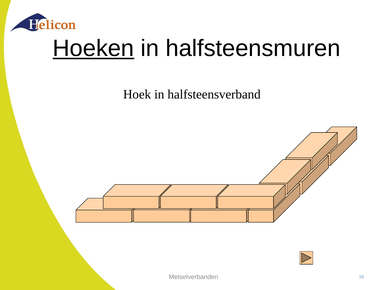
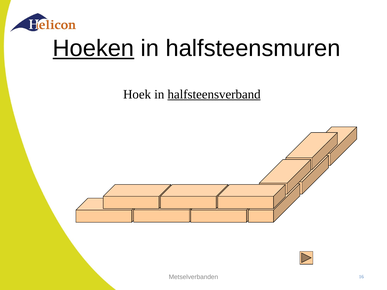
halfsteensverband underline: none -> present
